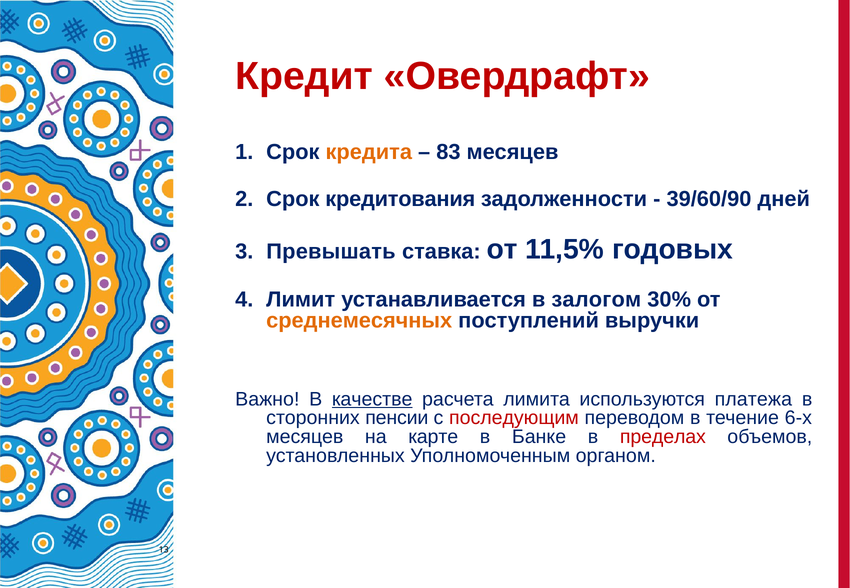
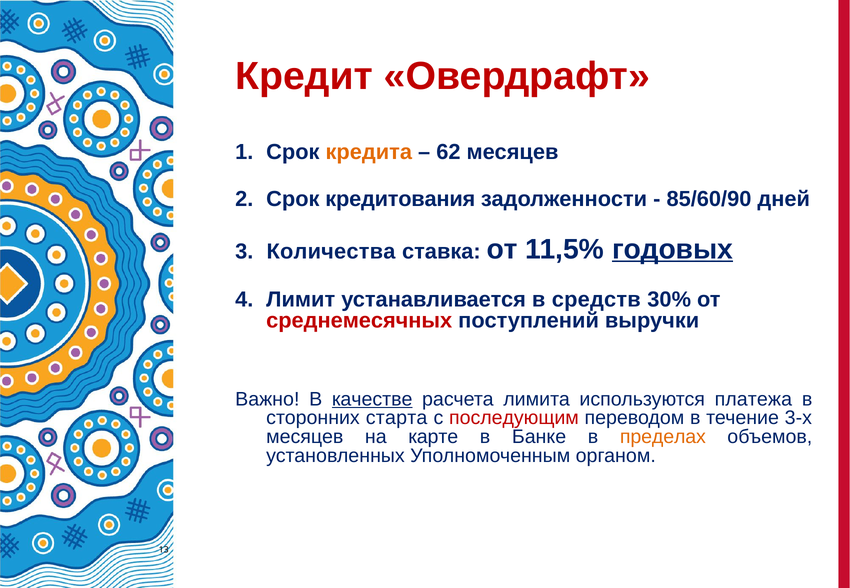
83: 83 -> 62
39/60/90: 39/60/90 -> 85/60/90
Превышать: Превышать -> Количества
годовых underline: none -> present
залогом: залогом -> средств
среднемесячных colour: orange -> red
пенсии: пенсии -> старта
6-х: 6-х -> 3-х
пределах colour: red -> orange
